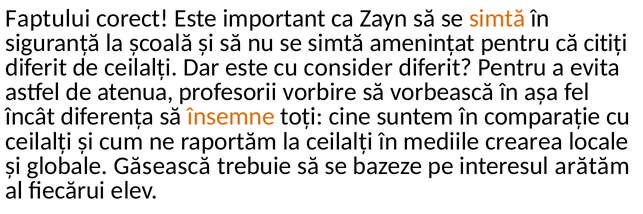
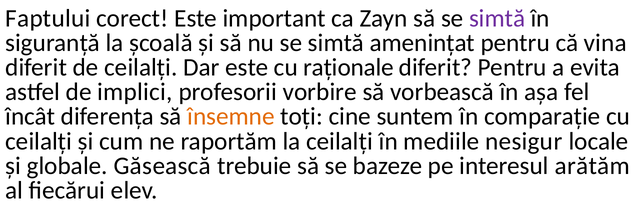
simtă at (497, 18) colour: orange -> purple
citiți: citiți -> vina
consider: consider -> raționale
atenua: atenua -> implici
crearea: crearea -> nesigur
